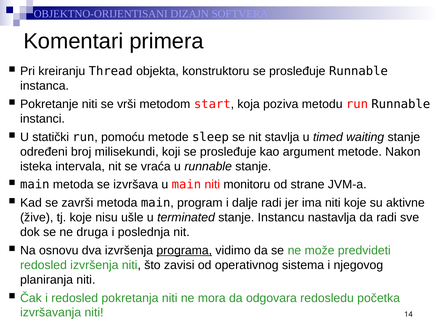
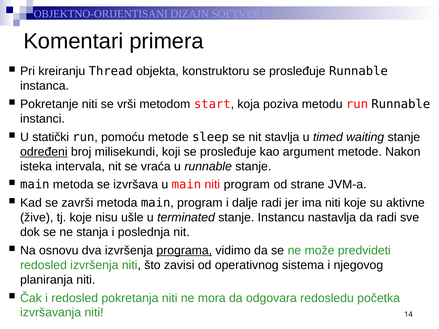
određeni underline: none -> present
niti monitoru: monitoru -> program
druga: druga -> stanja
